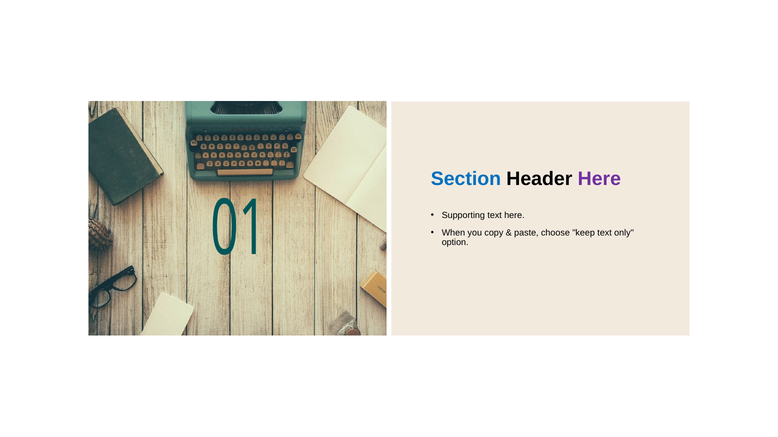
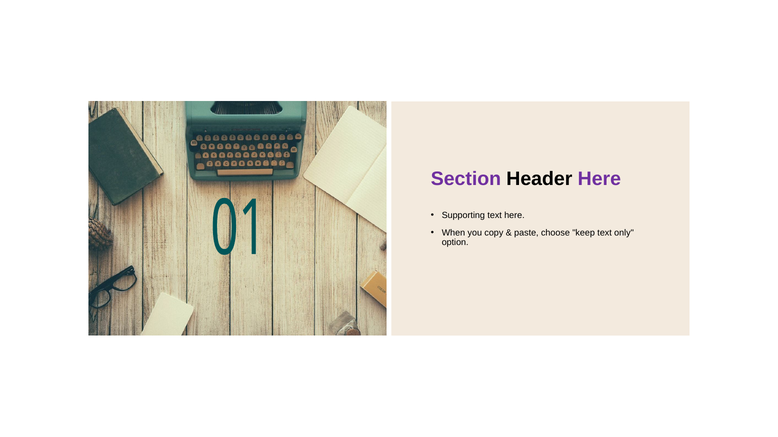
Section colour: blue -> purple
